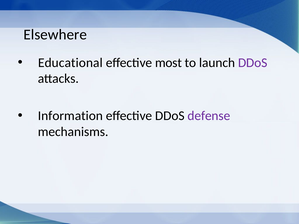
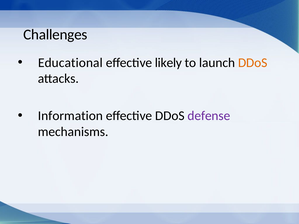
Elsewhere: Elsewhere -> Challenges
most: most -> likely
DDoS at (253, 63) colour: purple -> orange
